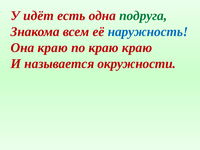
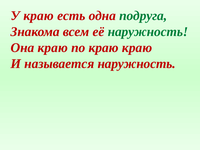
У идёт: идёт -> краю
наружность at (148, 32) colour: blue -> green
называется окружности: окружности -> наружность
